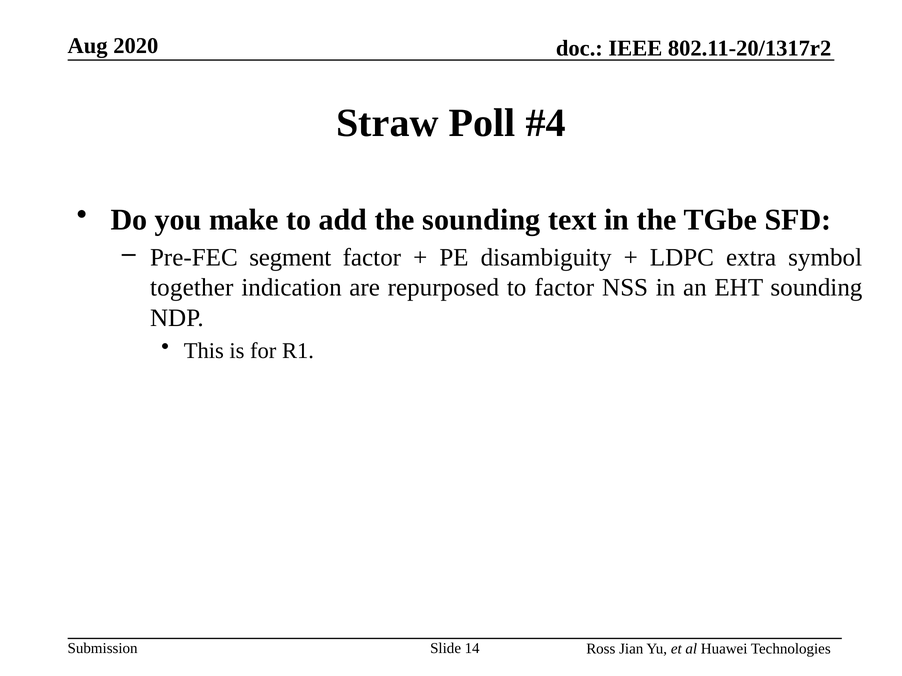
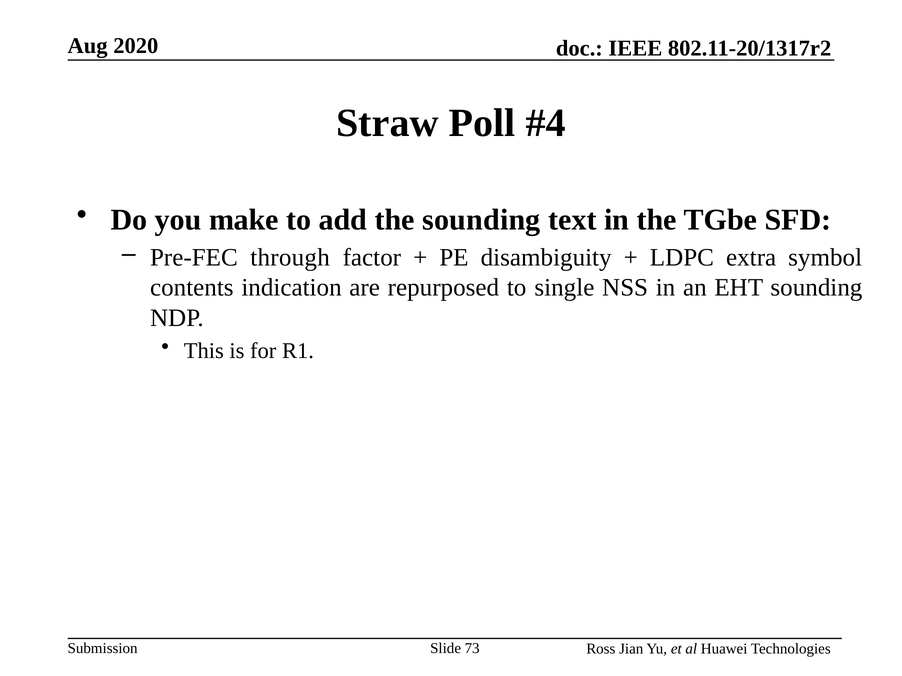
segment: segment -> through
together: together -> contents
to factor: factor -> single
14: 14 -> 73
